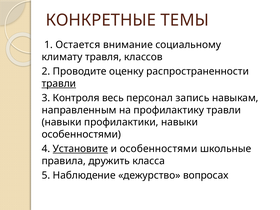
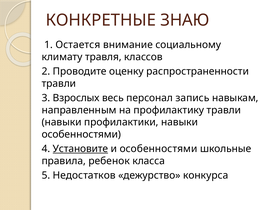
ТЕМЫ: ТЕМЫ -> ЗНАЮ
травли at (59, 84) underline: present -> none
Контроля: Контроля -> Взрослых
дружить: дружить -> ребенок
Наблюдение: Наблюдение -> Недостатков
вопросах: вопросах -> конкурса
